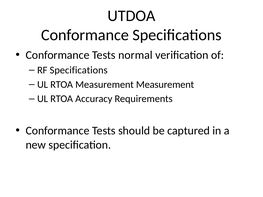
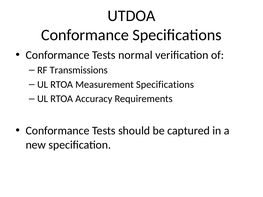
RF Specifications: Specifications -> Transmissions
Measurement Measurement: Measurement -> Specifications
